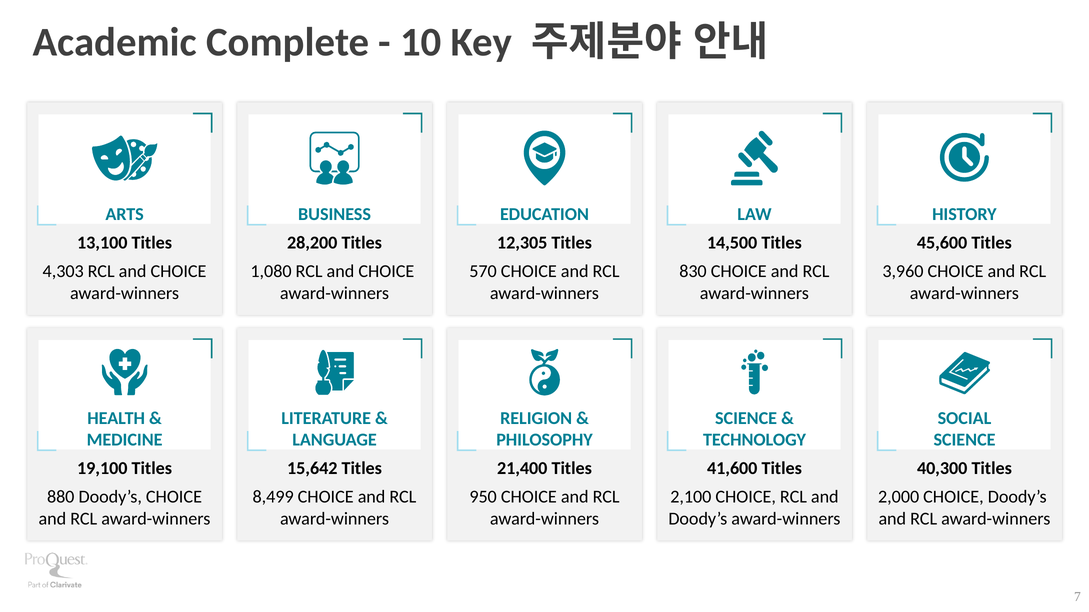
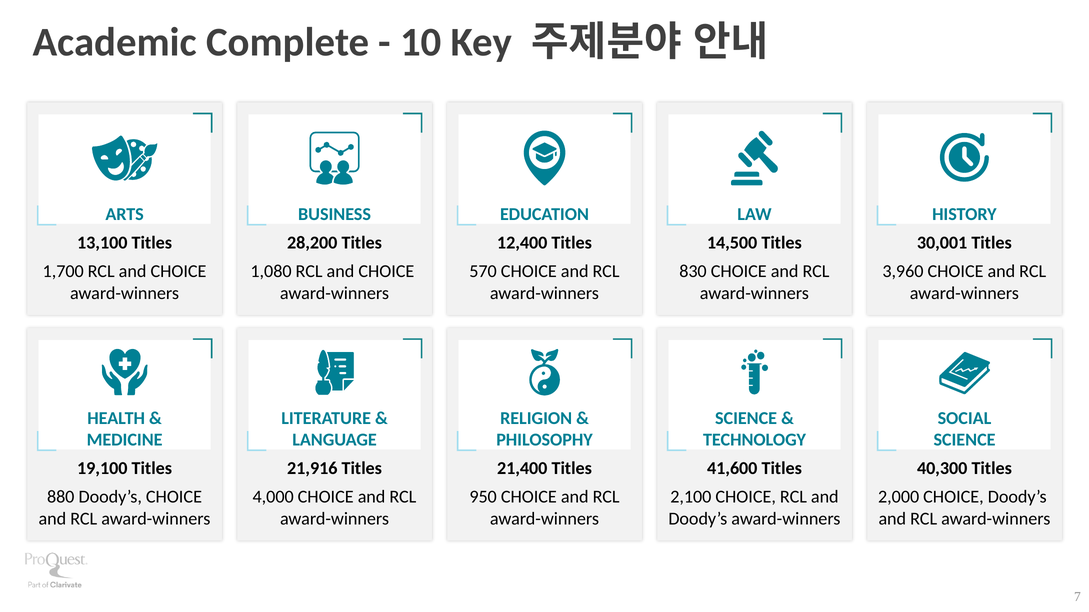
12,305: 12,305 -> 12,400
45,600: 45,600 -> 30,001
4,303: 4,303 -> 1,700
15,642: 15,642 -> 21,916
8,499: 8,499 -> 4,000
